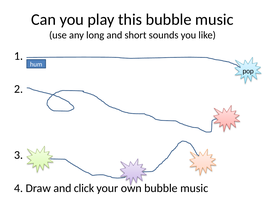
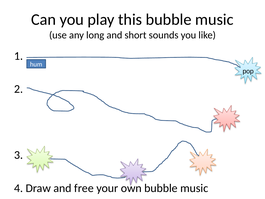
click: click -> free
